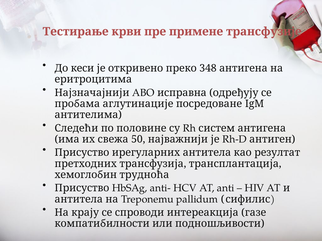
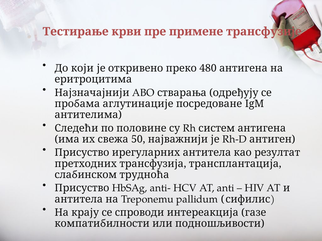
кеси: кеси -> који
348: 348 -> 480
исправна: исправна -> стварања
хемоглобин: хемоглобин -> слабинском
